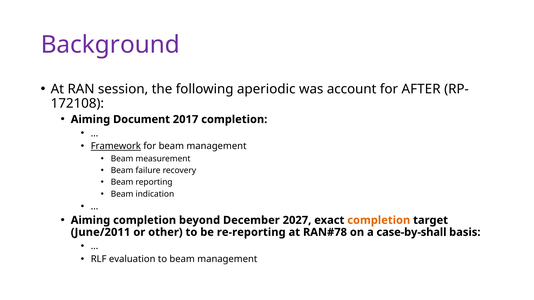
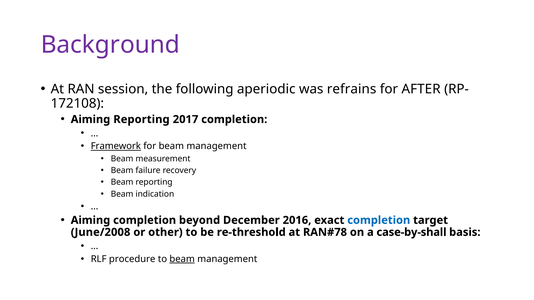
account: account -> refrains
Aiming Document: Document -> Reporting
2027: 2027 -> 2016
completion at (379, 220) colour: orange -> blue
June/2011: June/2011 -> June/2008
re-reporting: re-reporting -> re-threshold
evaluation: evaluation -> procedure
beam at (182, 259) underline: none -> present
